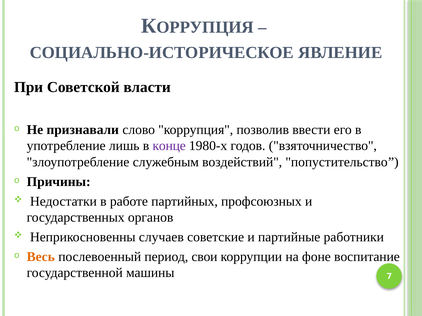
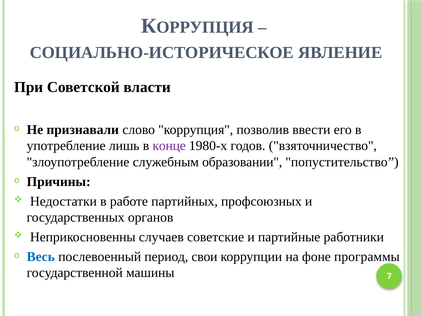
воздействий: воздействий -> образовании
Весь colour: orange -> blue
воспитание: воспитание -> программы
